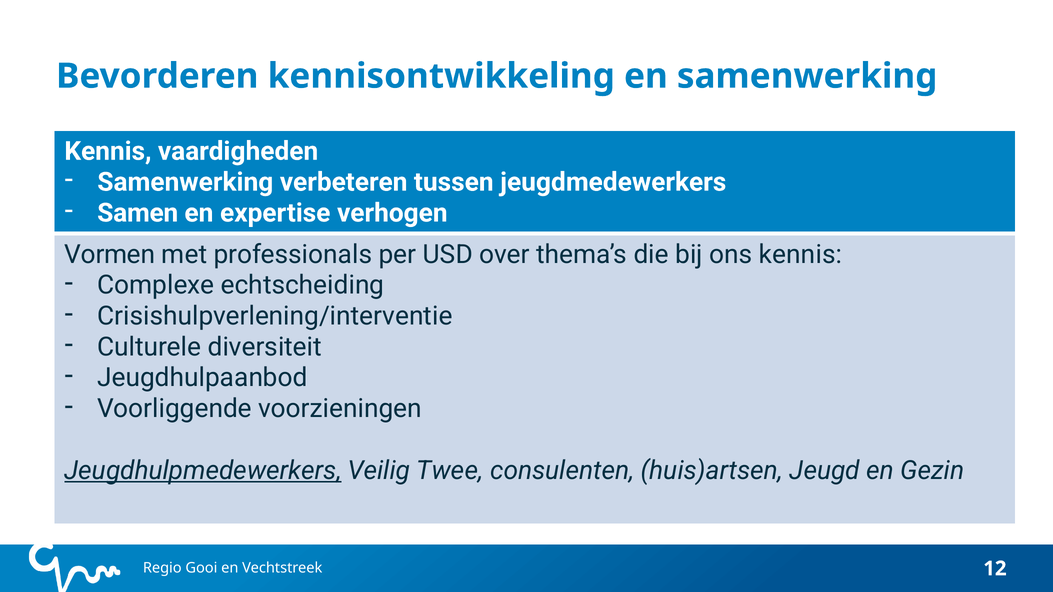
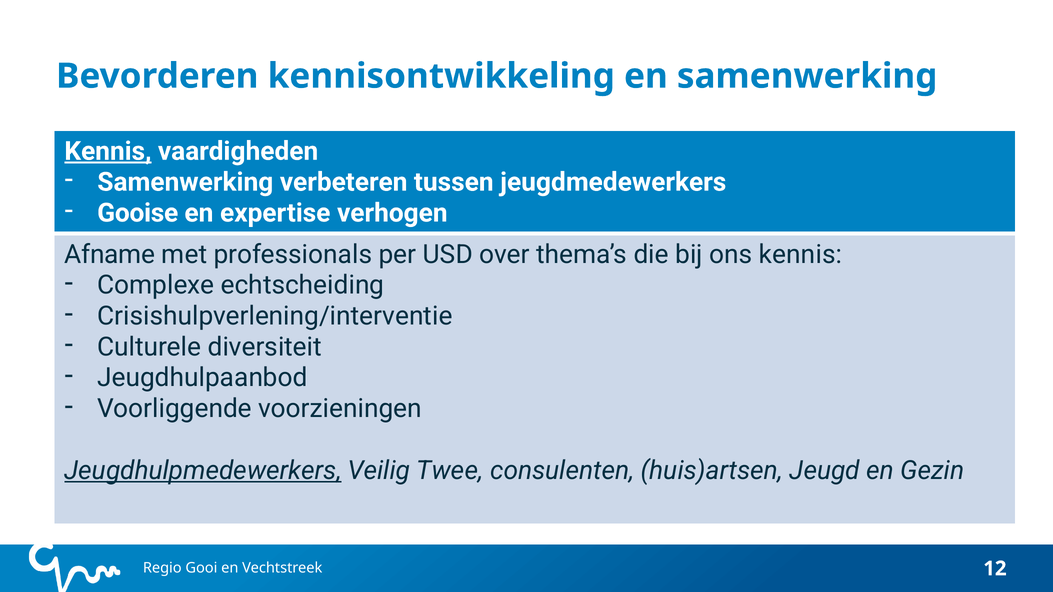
Kennis at (108, 151) underline: none -> present
Samen: Samen -> Gooise
Vormen: Vormen -> Afname
